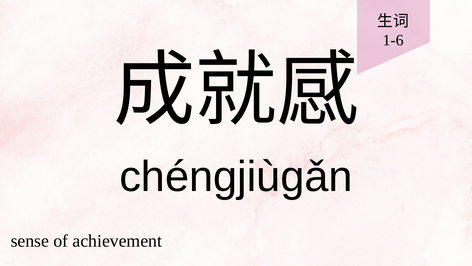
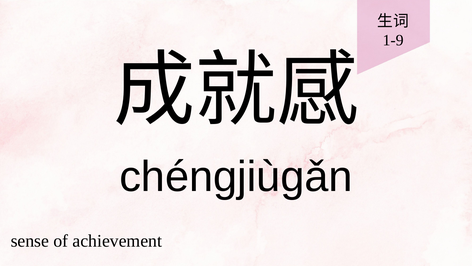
1-6: 1-6 -> 1-9
